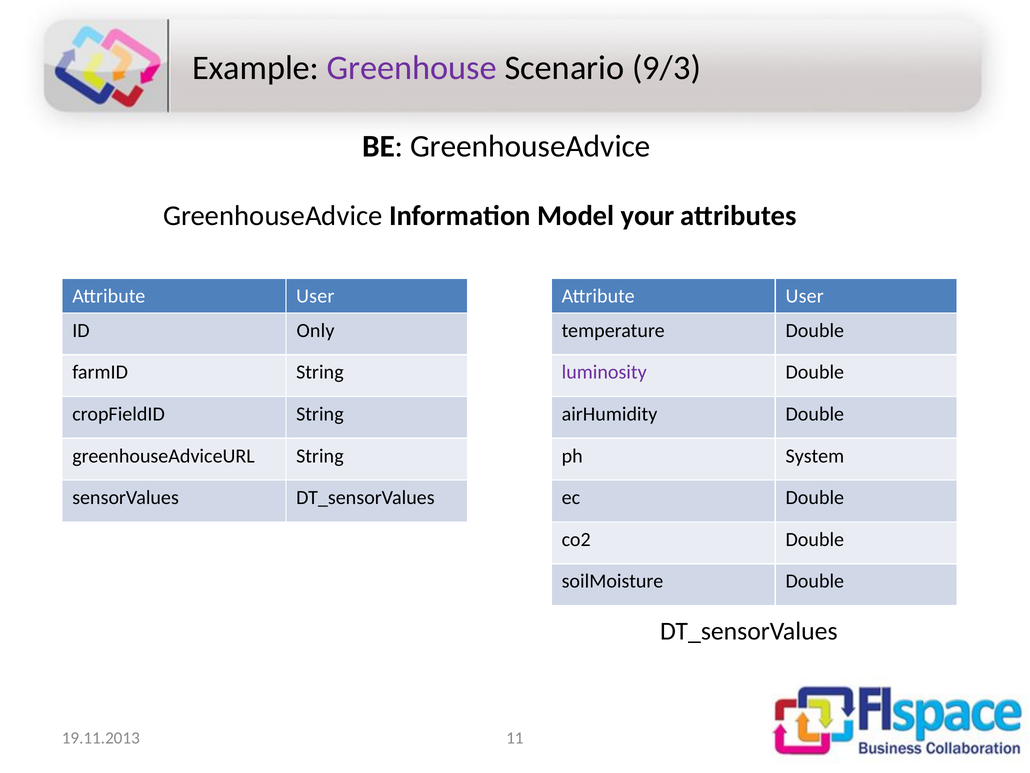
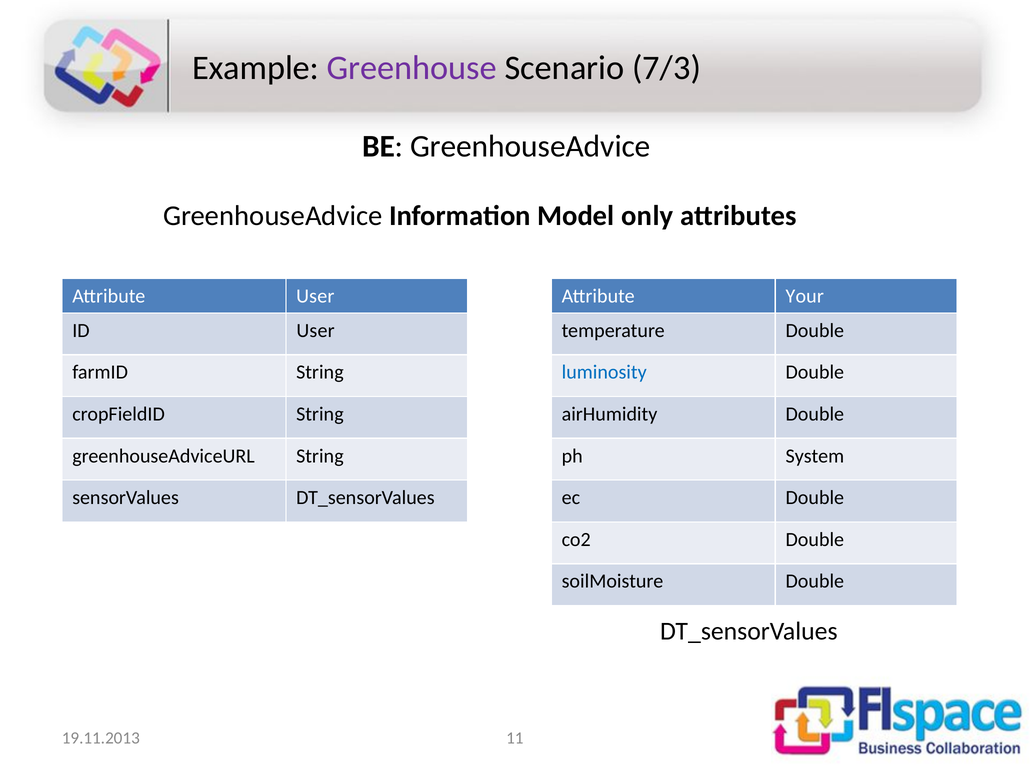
9/3: 9/3 -> 7/3
your: your -> only
User at (805, 296): User -> Your
ID Only: Only -> User
luminosity colour: purple -> blue
